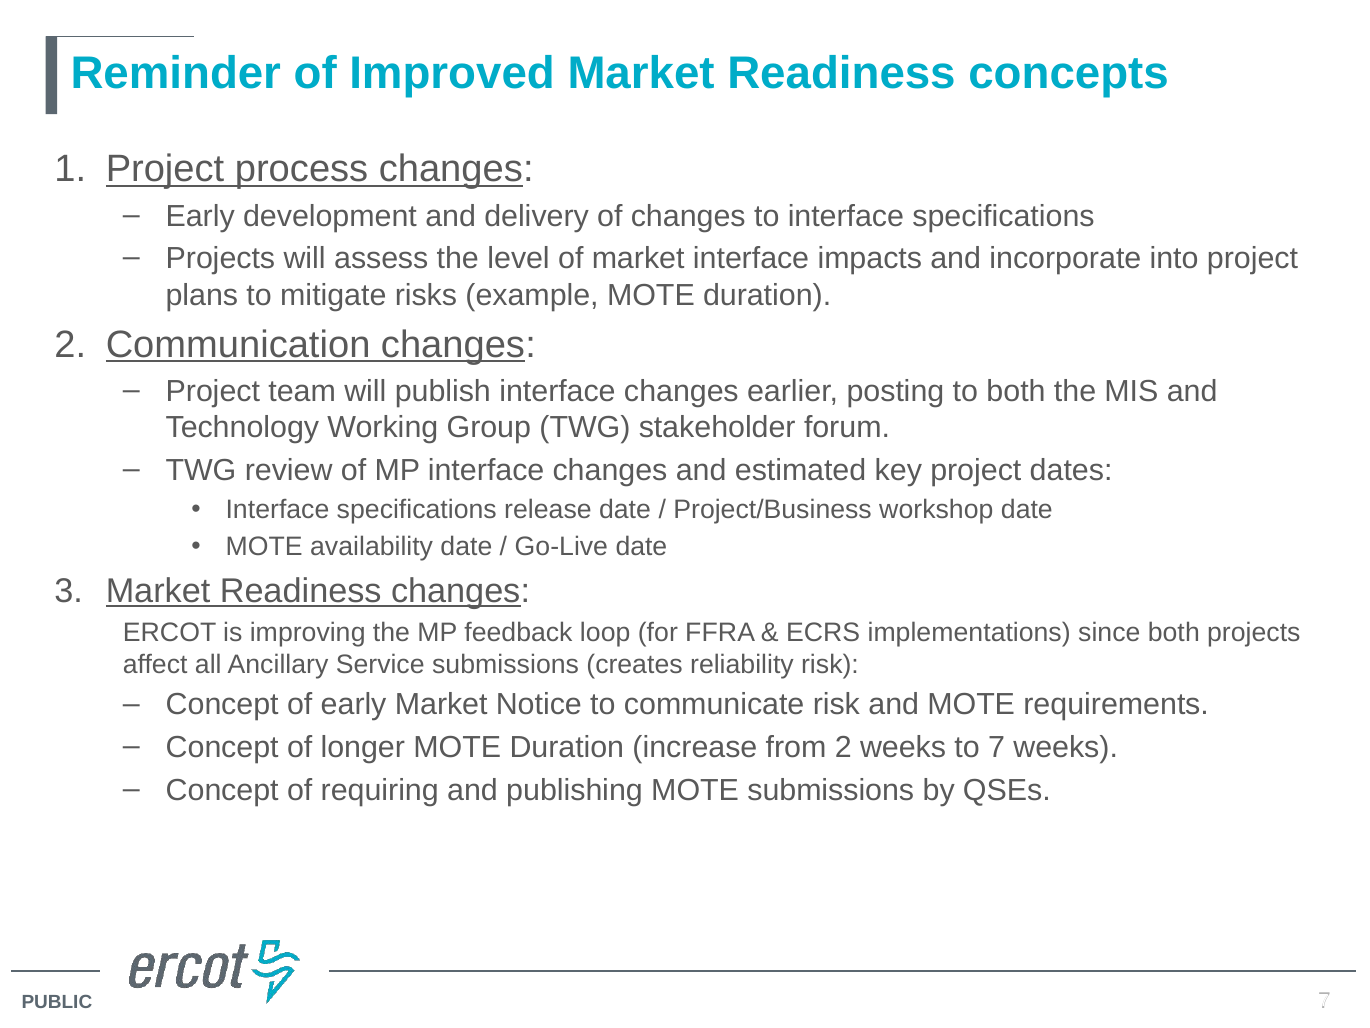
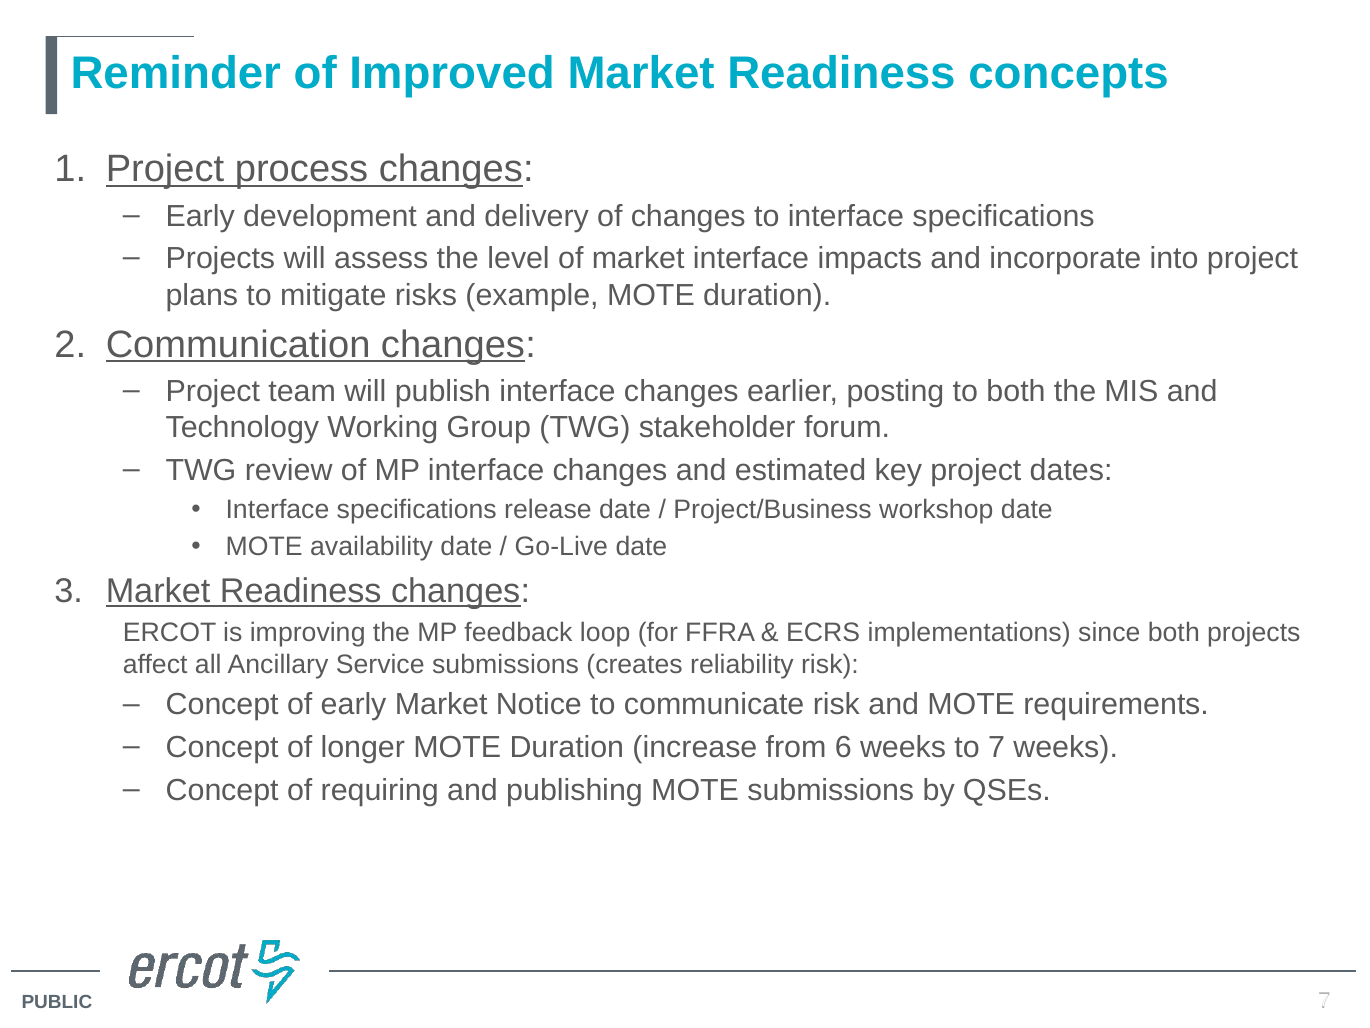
from 2: 2 -> 6
